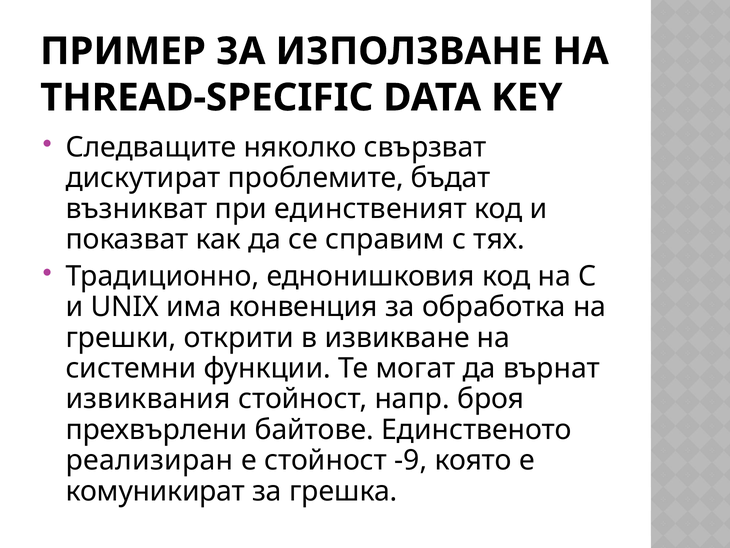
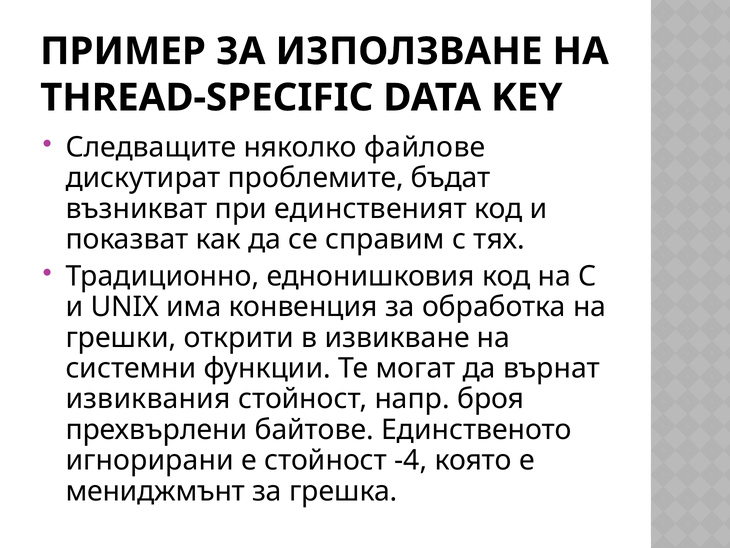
свързват: свързват -> файлове
реализиран: реализиран -> игнорирани
-9: -9 -> -4
комуникират: комуникират -> мениджмънт
